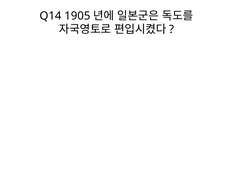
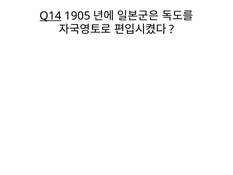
Q14 underline: none -> present
